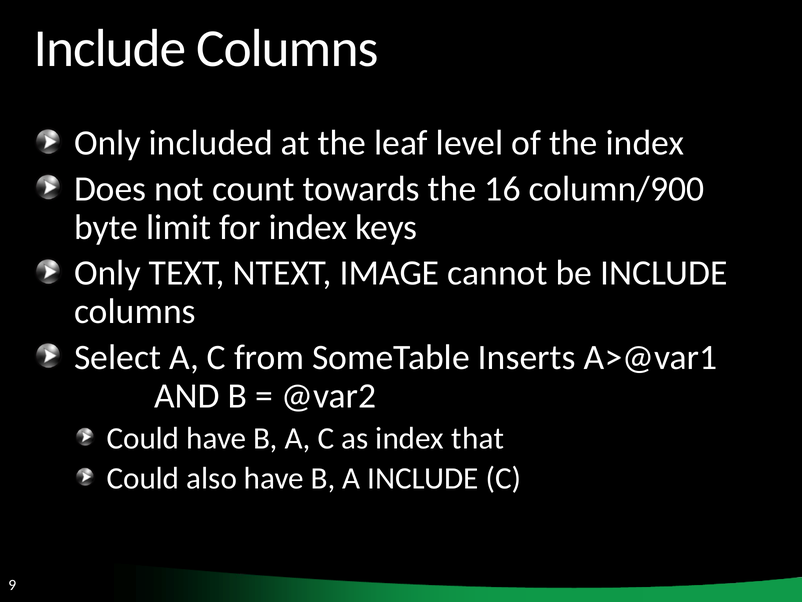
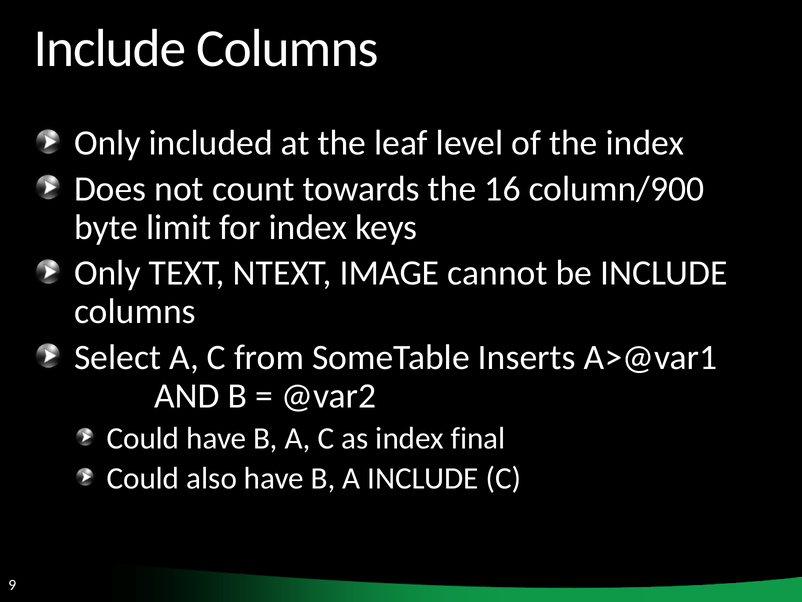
that: that -> final
